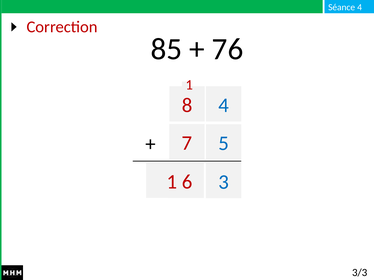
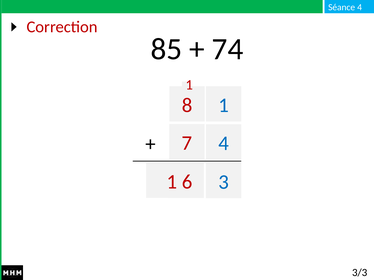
76: 76 -> 74
8 4: 4 -> 1
7 5: 5 -> 4
